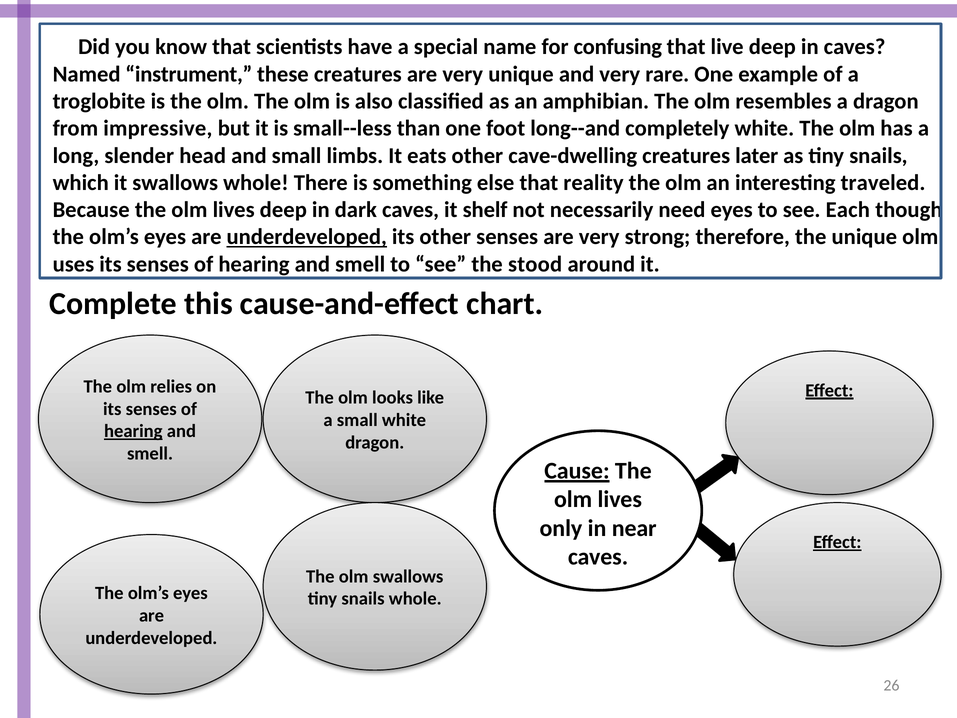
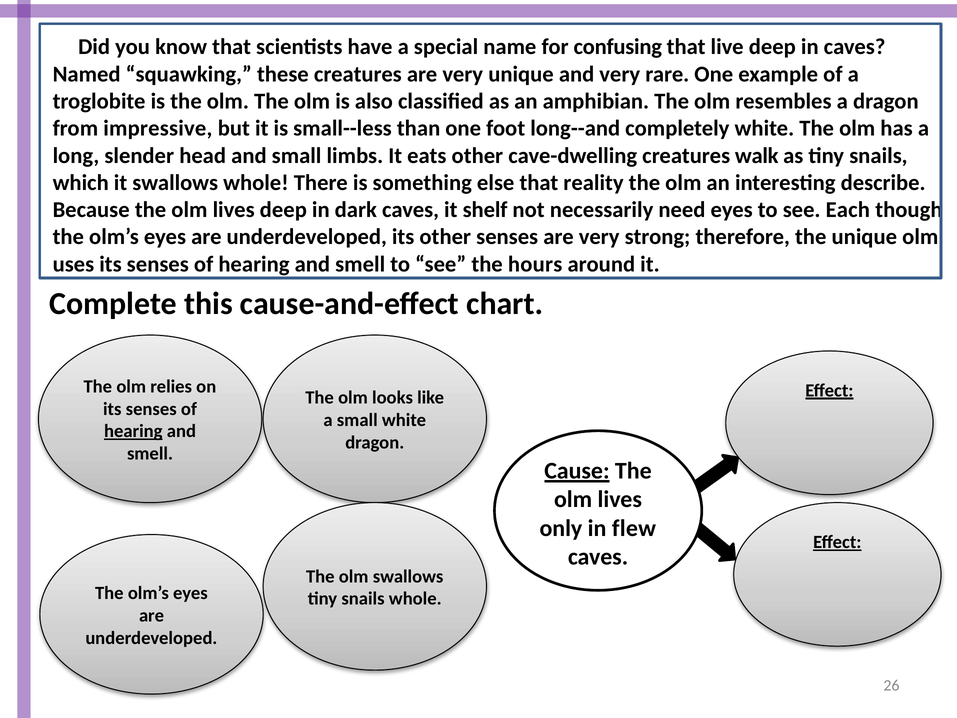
instrument: instrument -> squawking
later: later -> walk
traveled: traveled -> describe
underdeveloped at (307, 237) underline: present -> none
stood: stood -> hours
near: near -> flew
